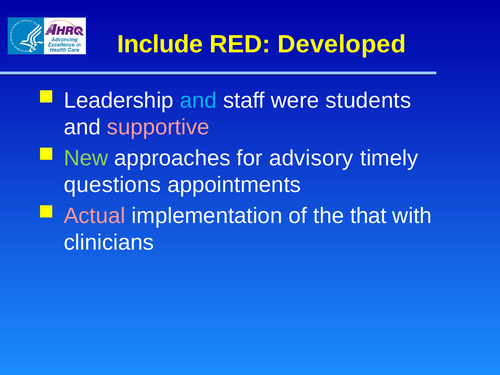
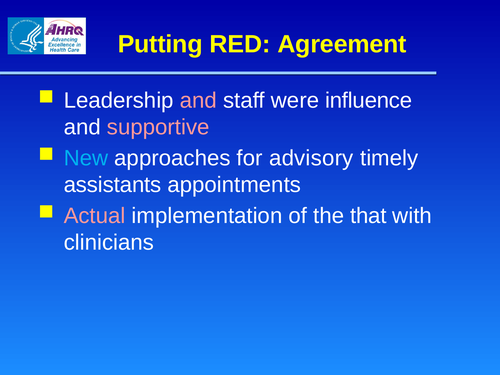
Include: Include -> Putting
Developed: Developed -> Agreement
and at (198, 101) colour: light blue -> pink
students: students -> influence
New colour: light green -> light blue
questions: questions -> assistants
